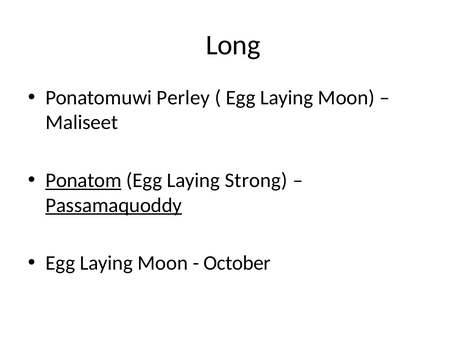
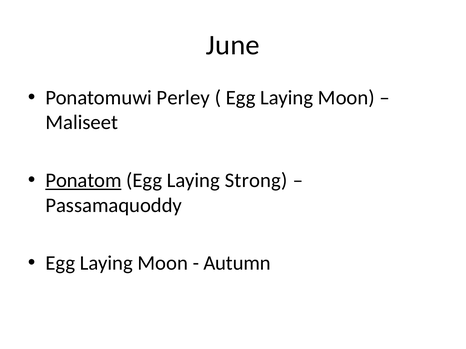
Long: Long -> June
Passamaquoddy underline: present -> none
October: October -> Autumn
